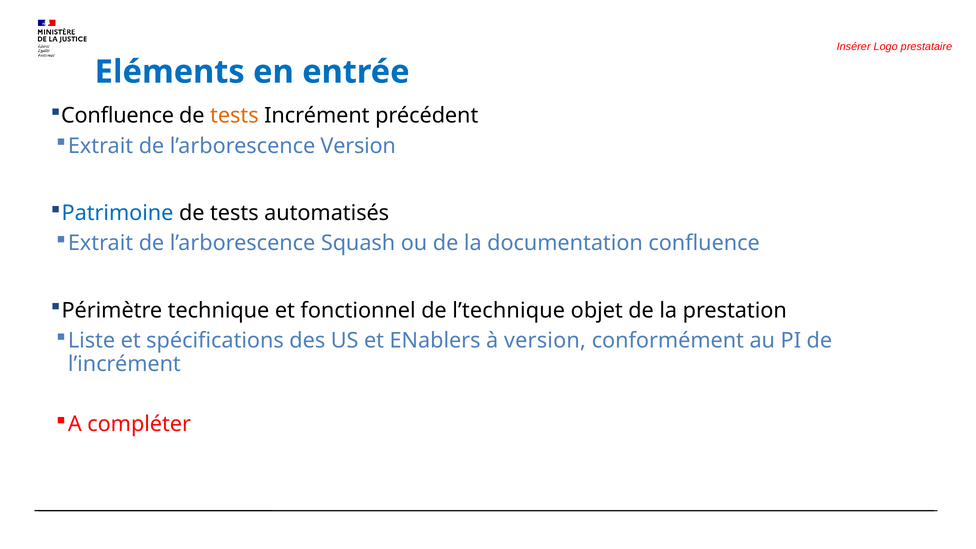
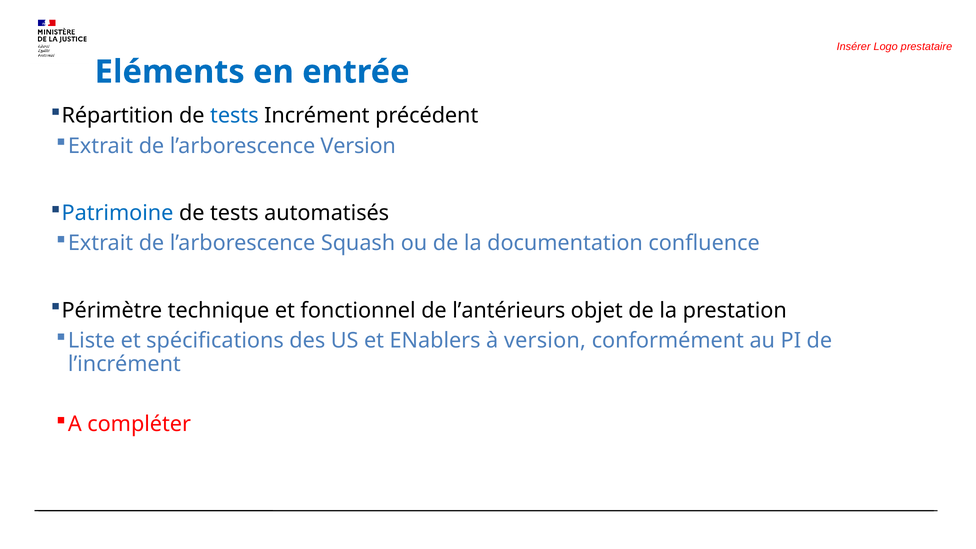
Confluence at (118, 116): Confluence -> Répartition
tests at (234, 116) colour: orange -> blue
l’technique: l’technique -> l’antérieurs
